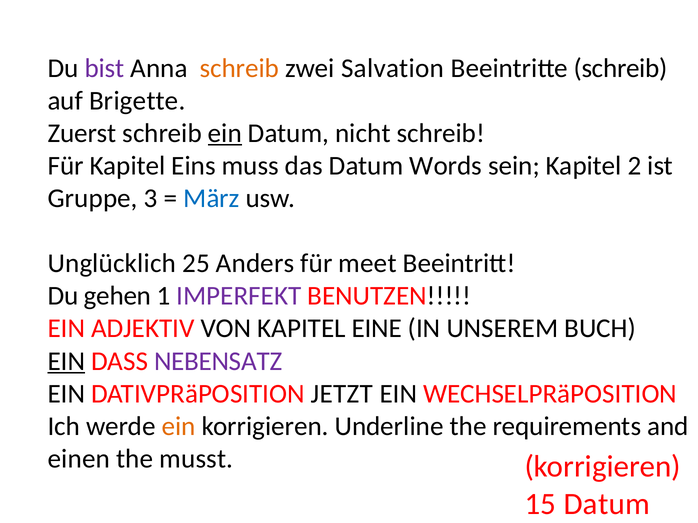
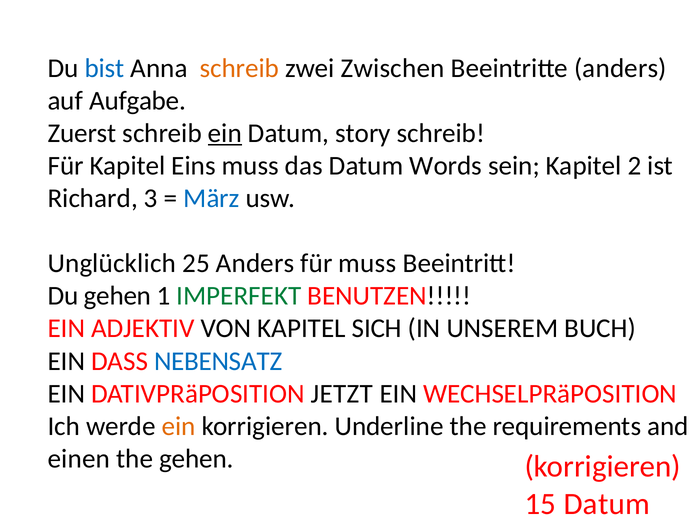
bist colour: purple -> blue
Salvation: Salvation -> Zwischen
Beeintritte schreib: schreib -> anders
Brigette: Brigette -> Aufgabe
nicht: nicht -> story
Gruppe: Gruppe -> Richard
für meet: meet -> muss
IMPERFEKT colour: purple -> green
EINE: EINE -> SICH
EIN at (66, 361) underline: present -> none
NEBENSATZ colour: purple -> blue
the musst: musst -> gehen
